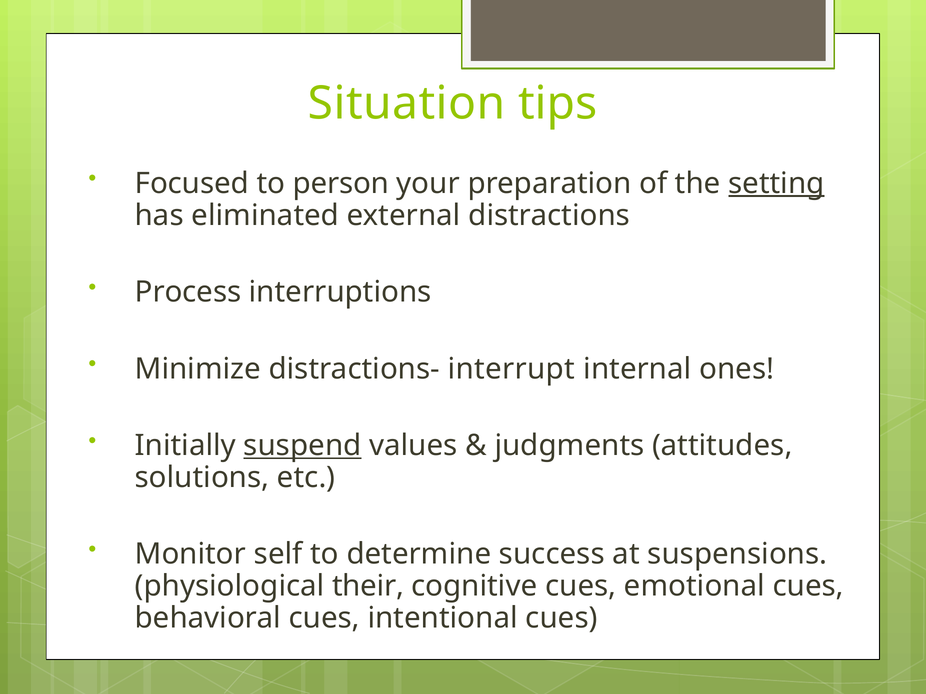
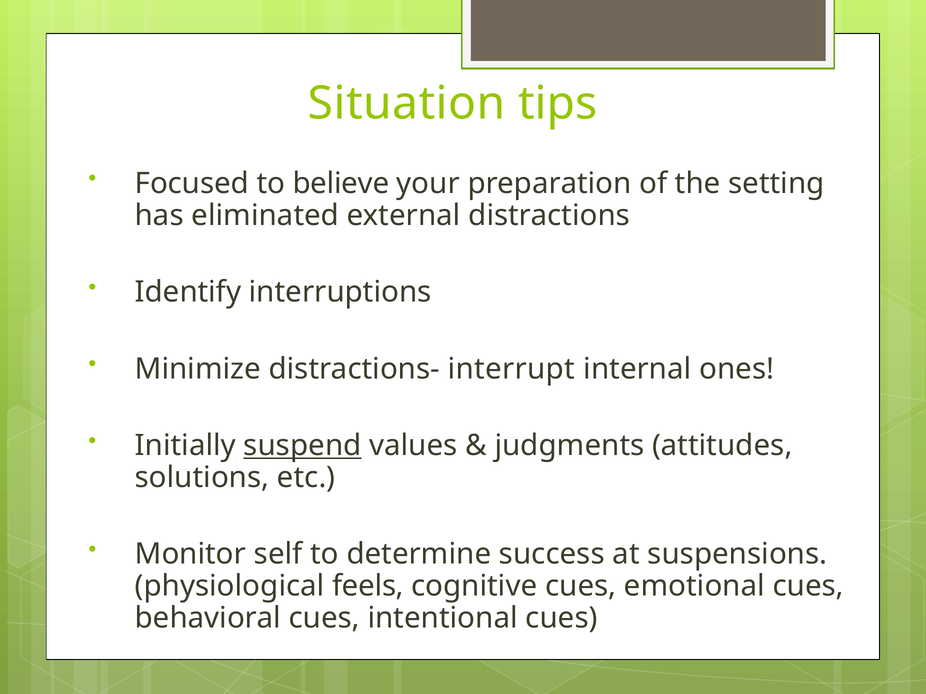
person: person -> believe
setting underline: present -> none
Process: Process -> Identify
their: their -> feels
